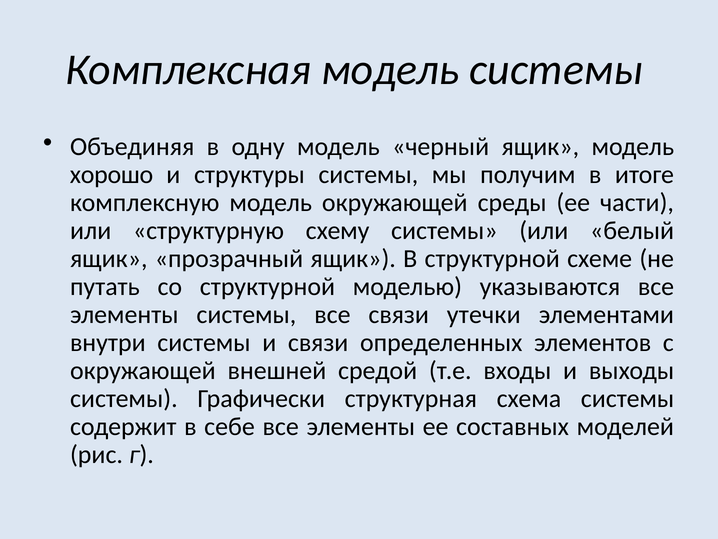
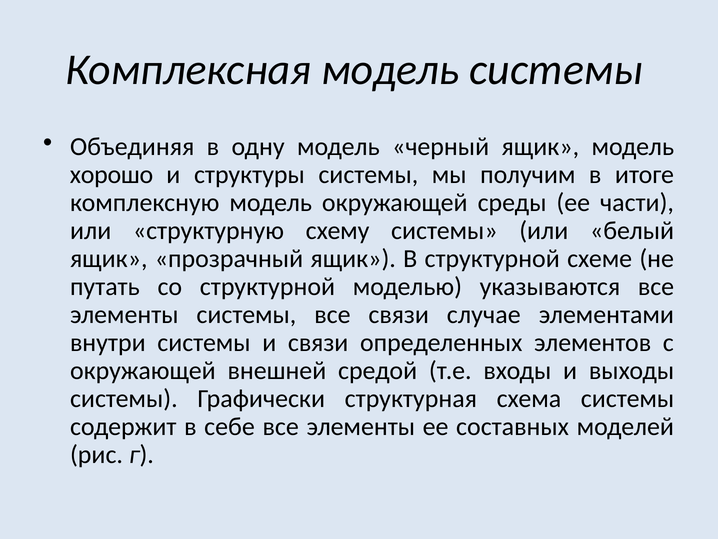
утечки: утечки -> случае
